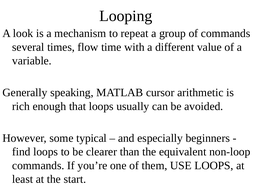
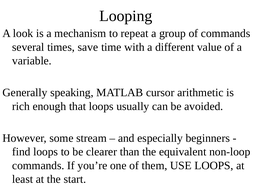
flow: flow -> save
typical: typical -> stream
